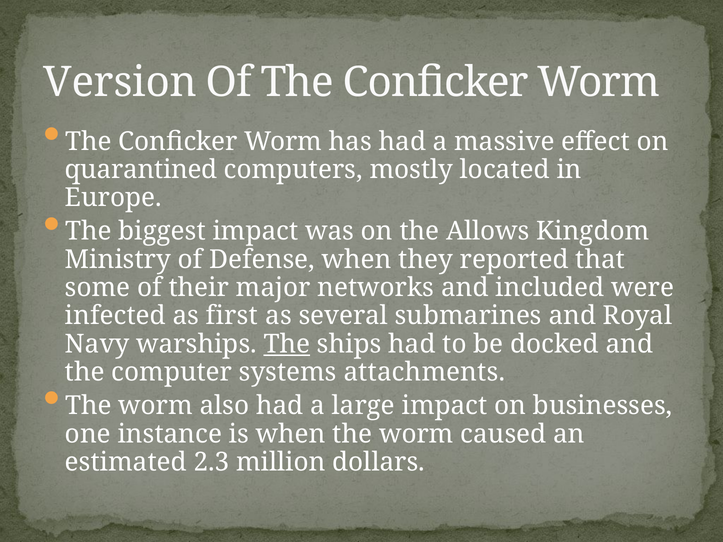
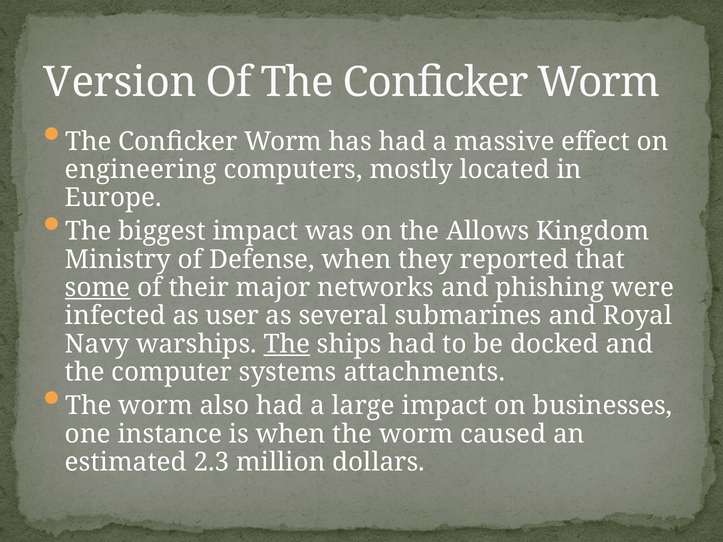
quarantined: quarantined -> engineering
some underline: none -> present
included: included -> phishing
first: first -> user
